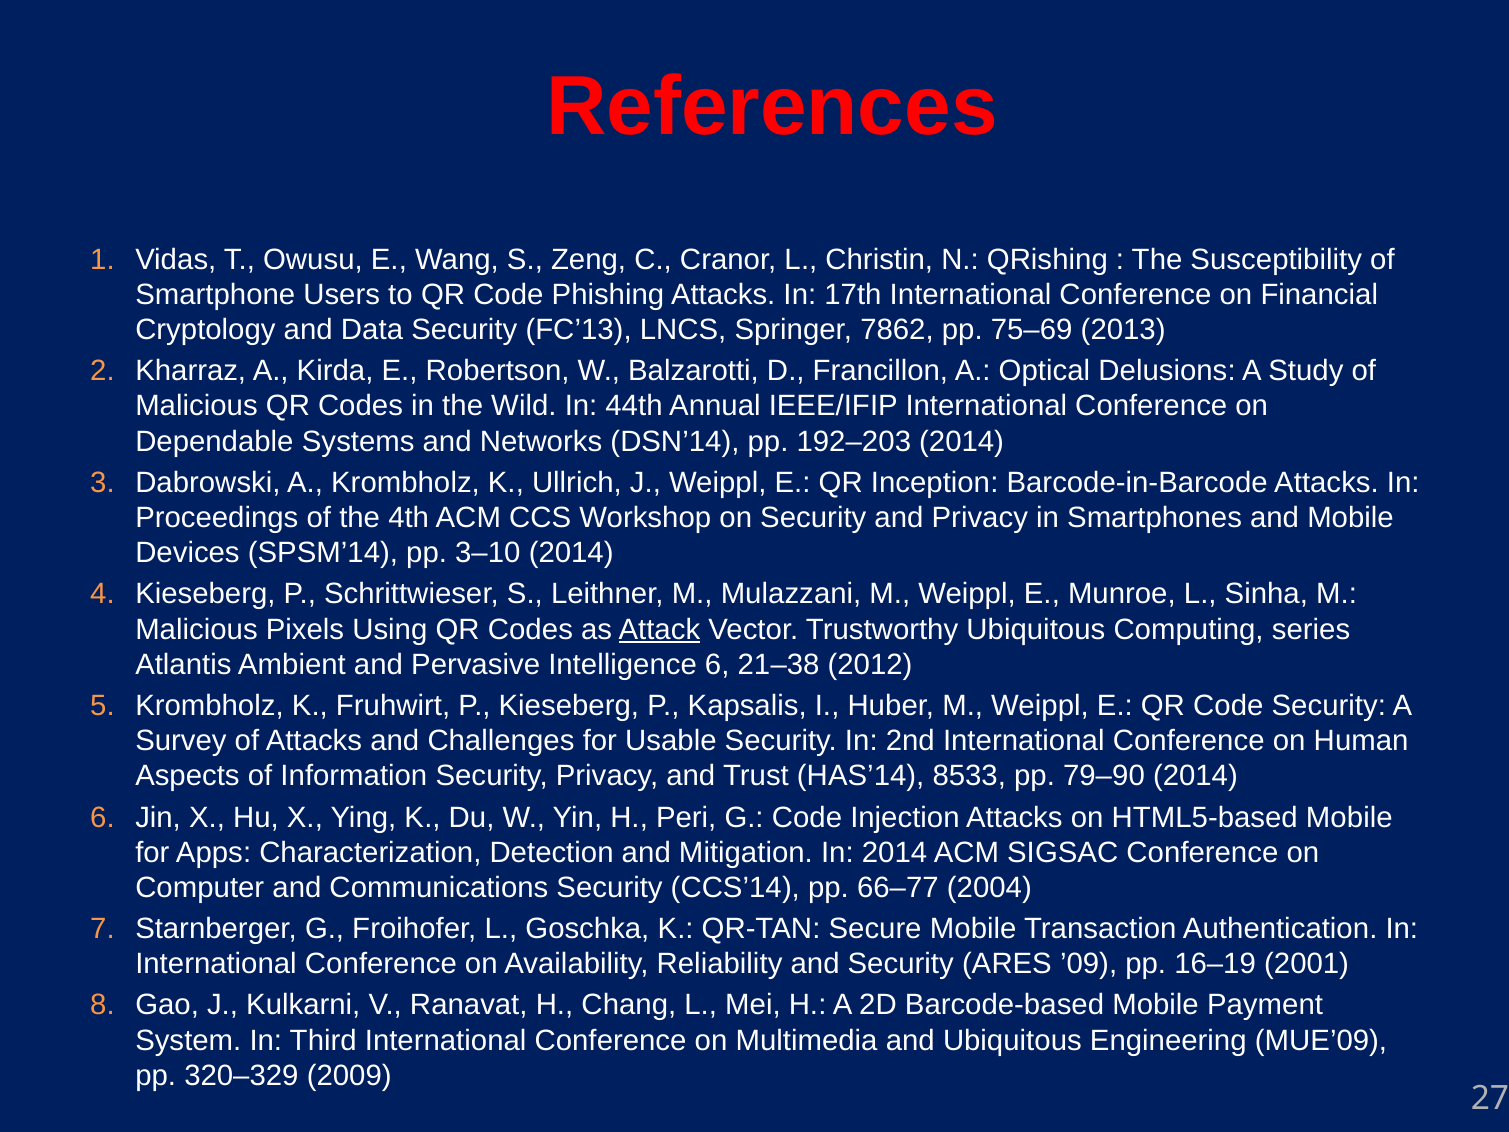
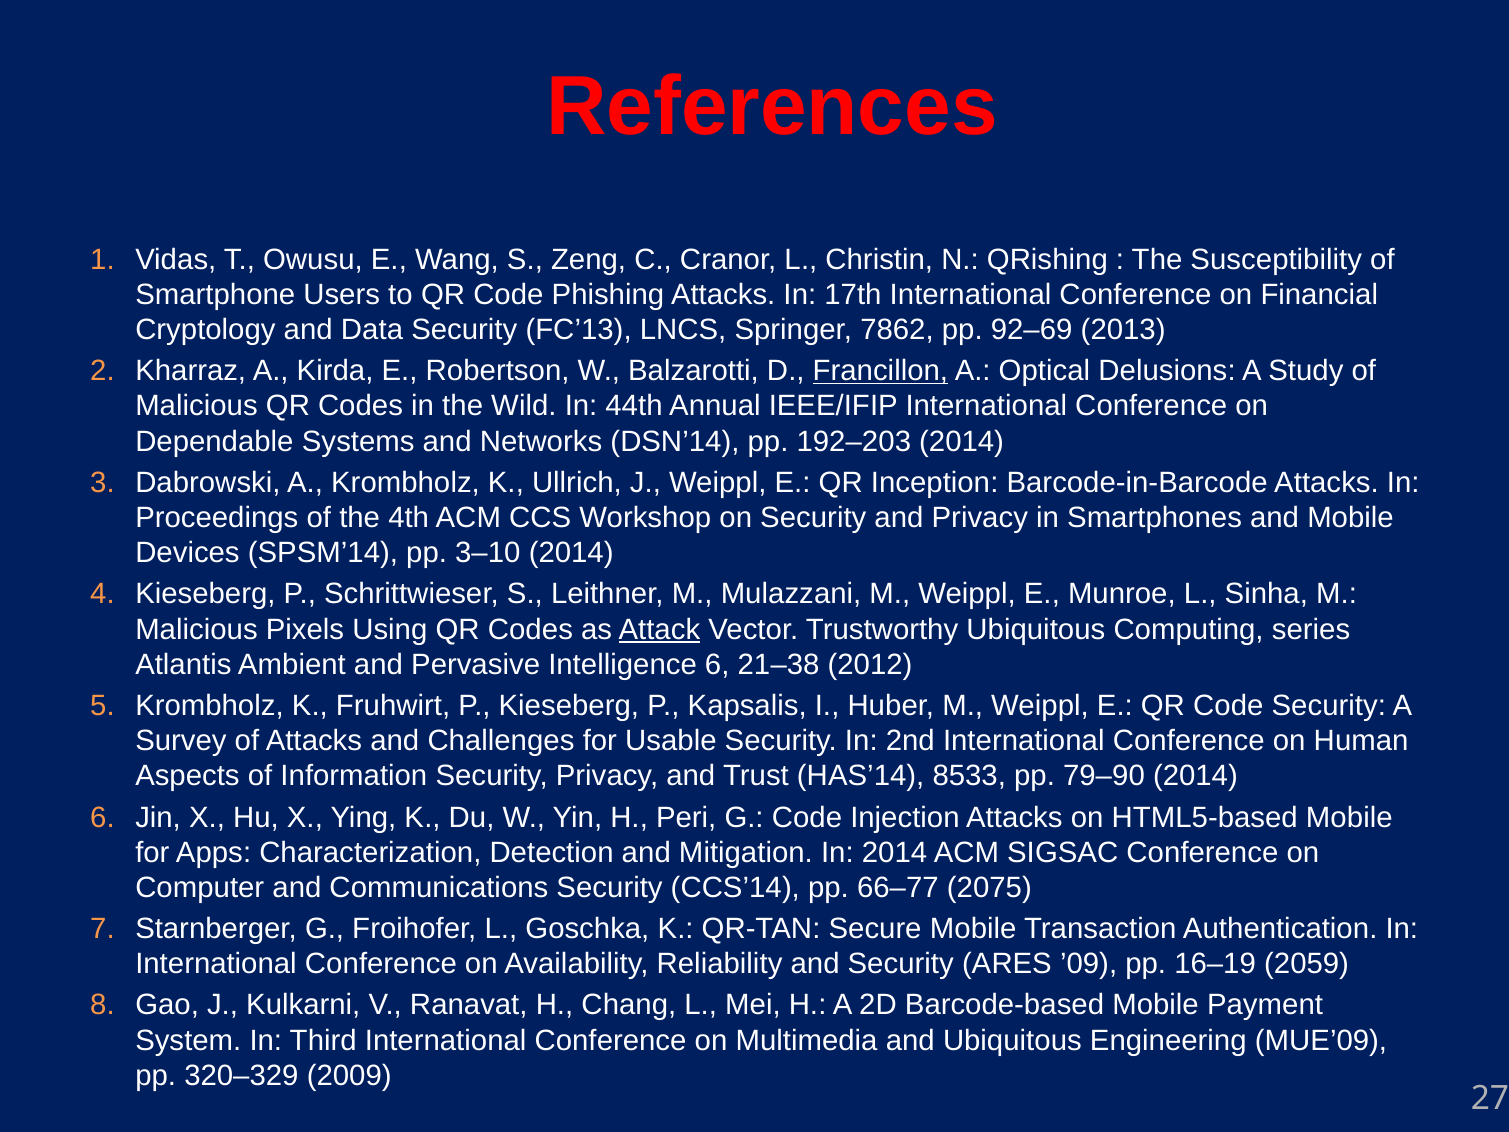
75–69: 75–69 -> 92–69
Francillon underline: none -> present
2004: 2004 -> 2075
2001: 2001 -> 2059
